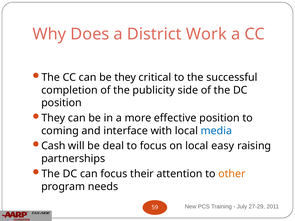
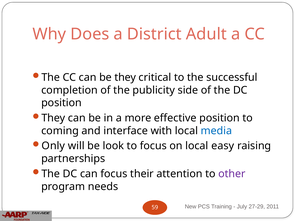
Work: Work -> Adult
Cash: Cash -> Only
deal: deal -> look
other colour: orange -> purple
